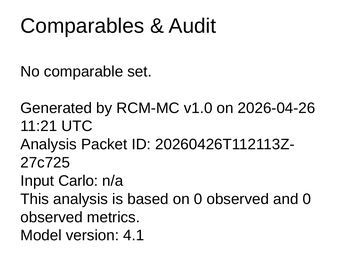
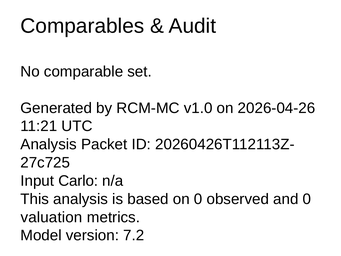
observed at (52, 217): observed -> valuation
4.1: 4.1 -> 7.2
